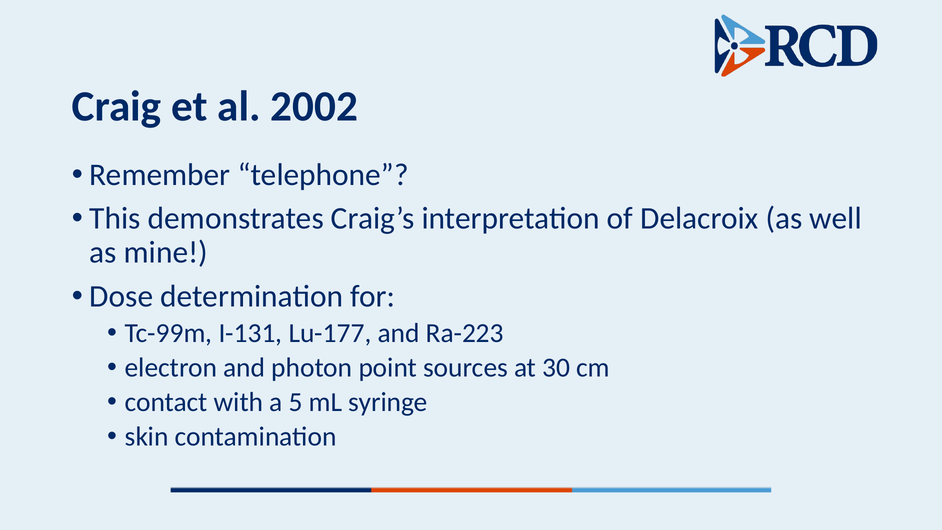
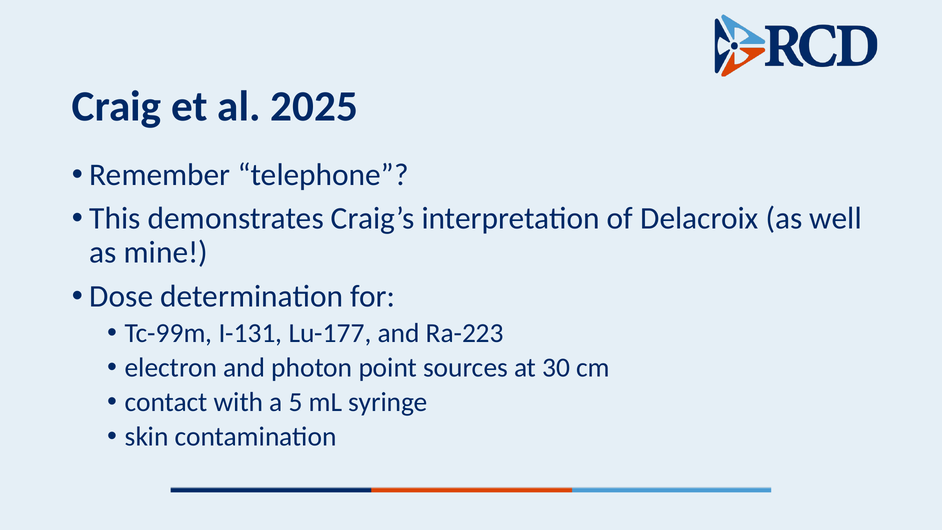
2002: 2002 -> 2025
